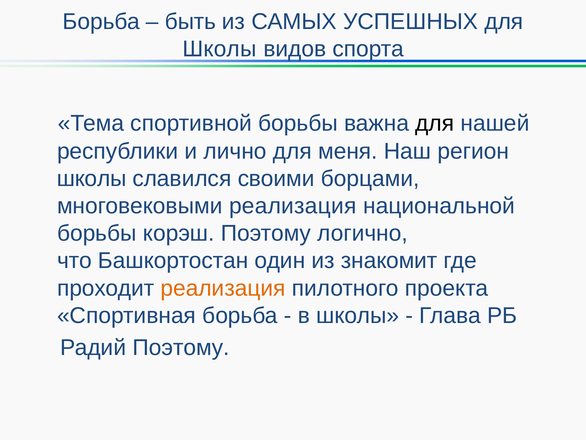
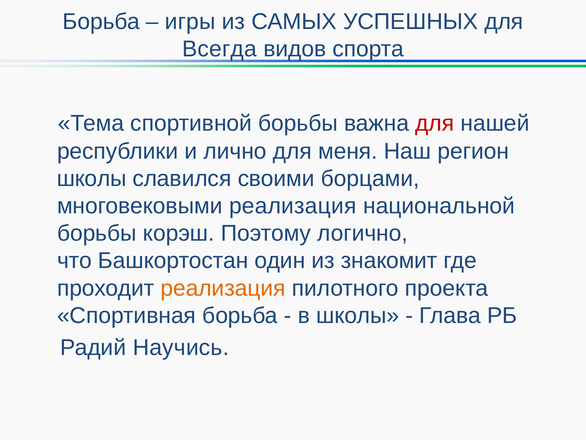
быть: быть -> игры
Школы at (219, 49): Школы -> Всегда
для at (435, 123) colour: black -> red
Радий Поэтому: Поэтому -> Научись
